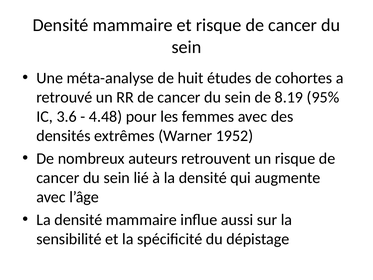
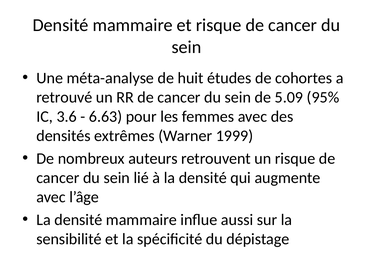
8.19: 8.19 -> 5.09
4.48: 4.48 -> 6.63
1952: 1952 -> 1999
